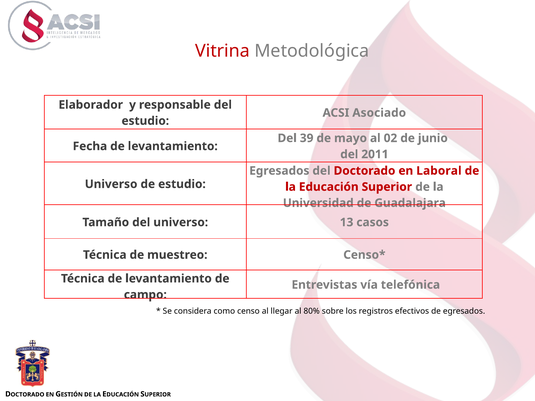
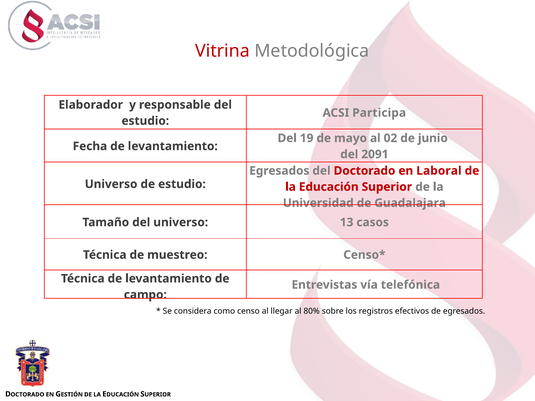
Asociado: Asociado -> Participa
39: 39 -> 19
2011: 2011 -> 2091
